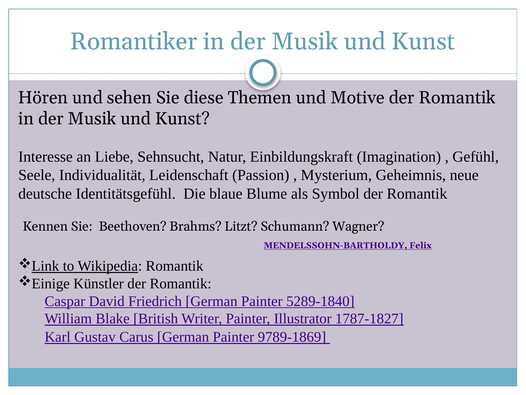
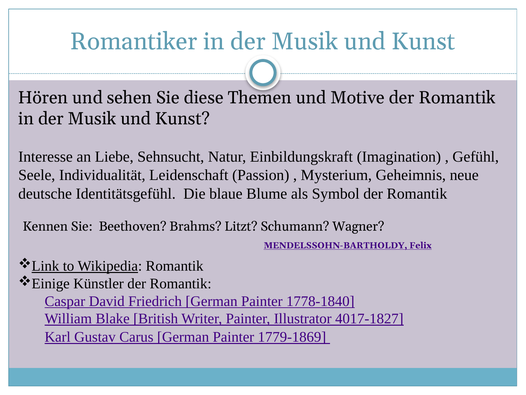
5289-1840: 5289-1840 -> 1778-1840
1787-1827: 1787-1827 -> 4017-1827
9789-1869: 9789-1869 -> 1779-1869
